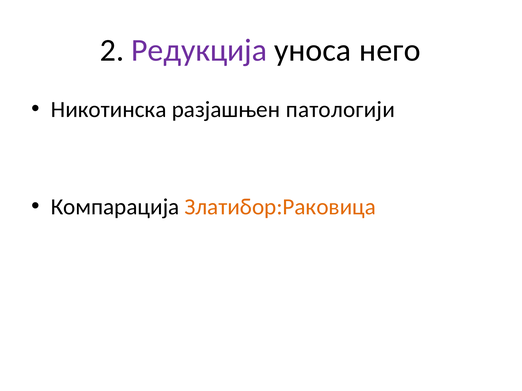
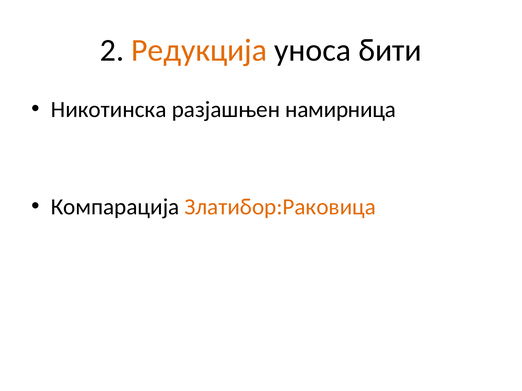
Редукција colour: purple -> orange
него: него -> бити
патологији: патологији -> намирница
